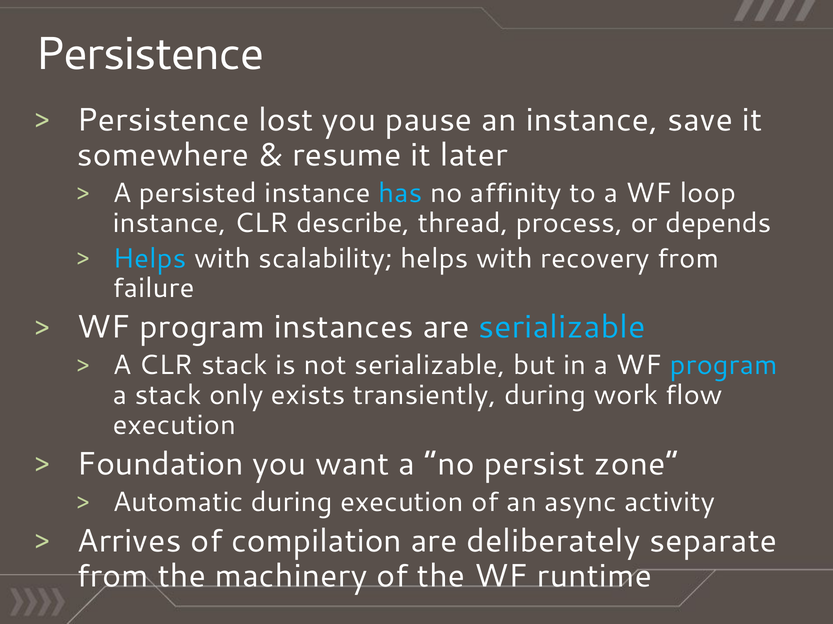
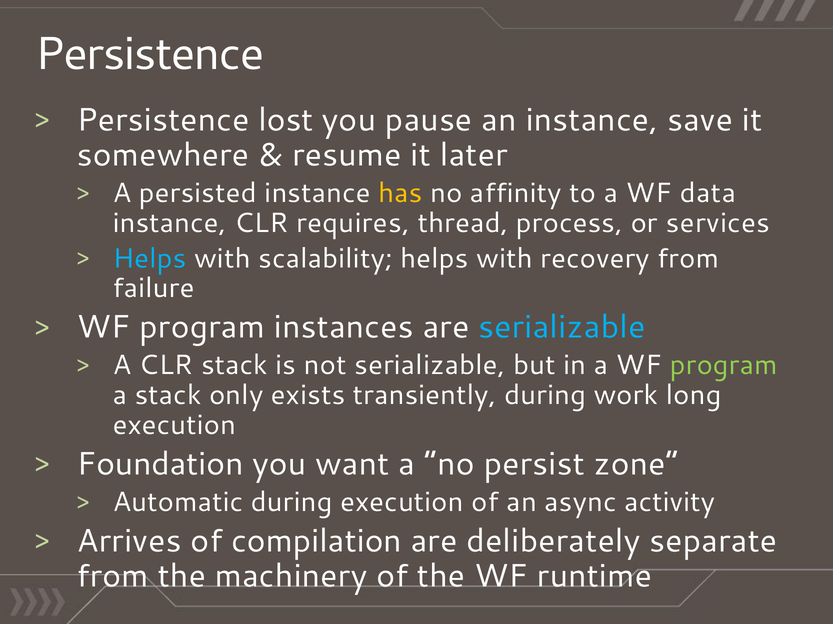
has colour: light blue -> yellow
loop: loop -> data
describe: describe -> requires
depends: depends -> services
program at (724, 366) colour: light blue -> light green
flow: flow -> long
